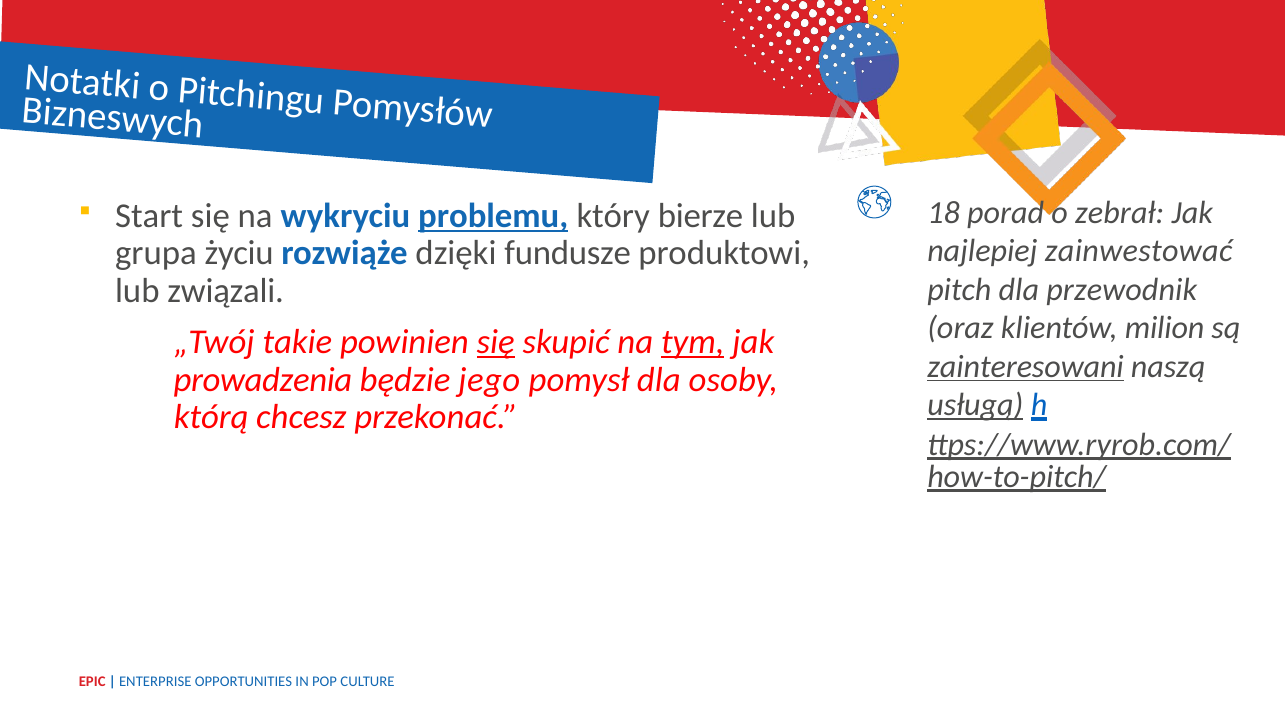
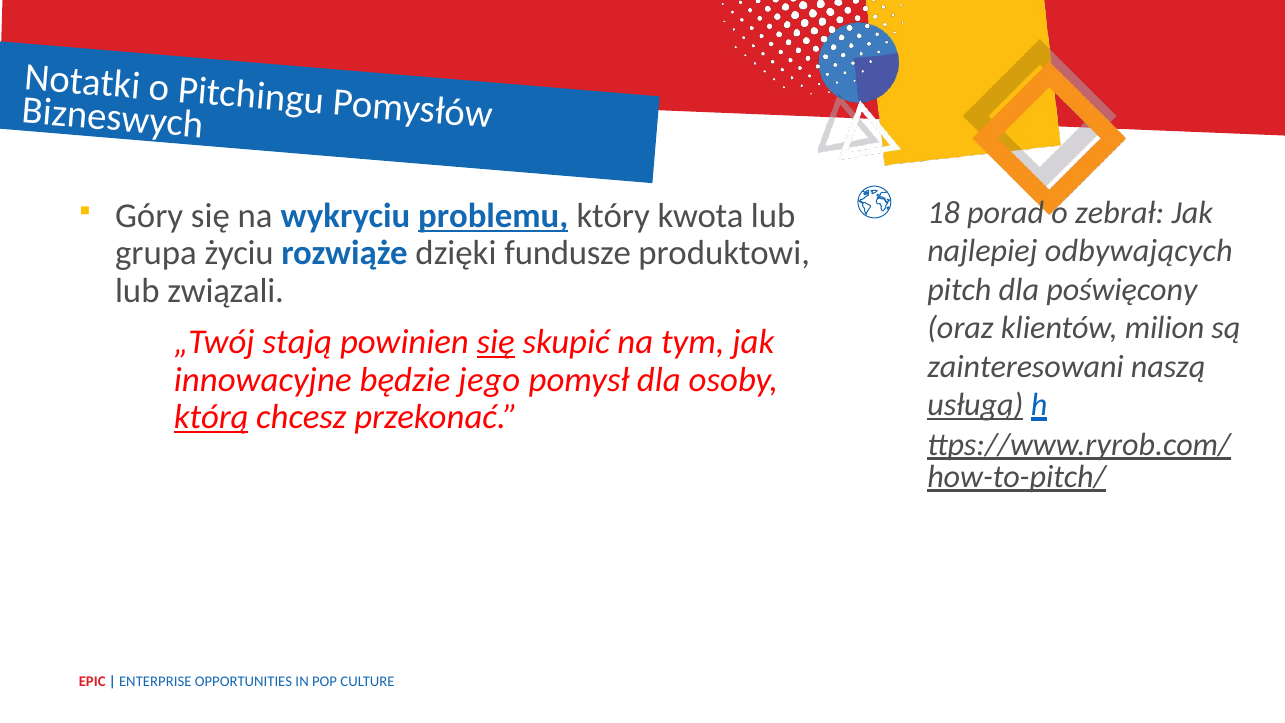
Start: Start -> Góry
bierze: bierze -> kwota
zainwestować: zainwestować -> odbywających
przewodnik: przewodnik -> poświęcony
takie: takie -> stają
tym underline: present -> none
zainteresowani underline: present -> none
prowadzenia: prowadzenia -> innowacyjne
którą underline: none -> present
